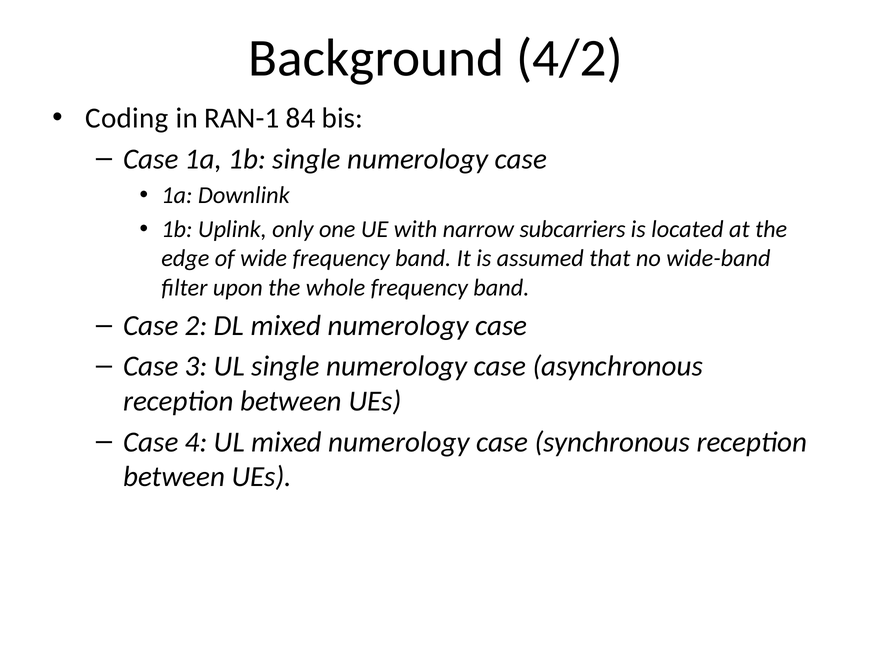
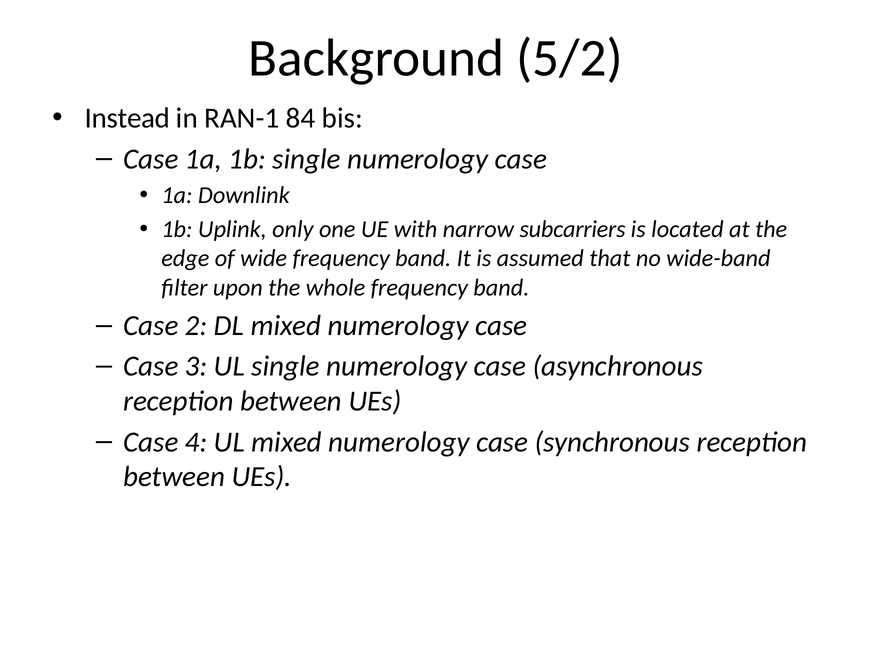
4/2: 4/2 -> 5/2
Coding: Coding -> Instead
